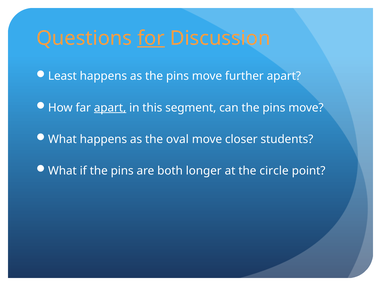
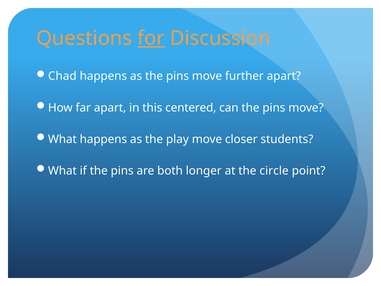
Least: Least -> Chad
apart at (110, 108) underline: present -> none
segment: segment -> centered
oval: oval -> play
